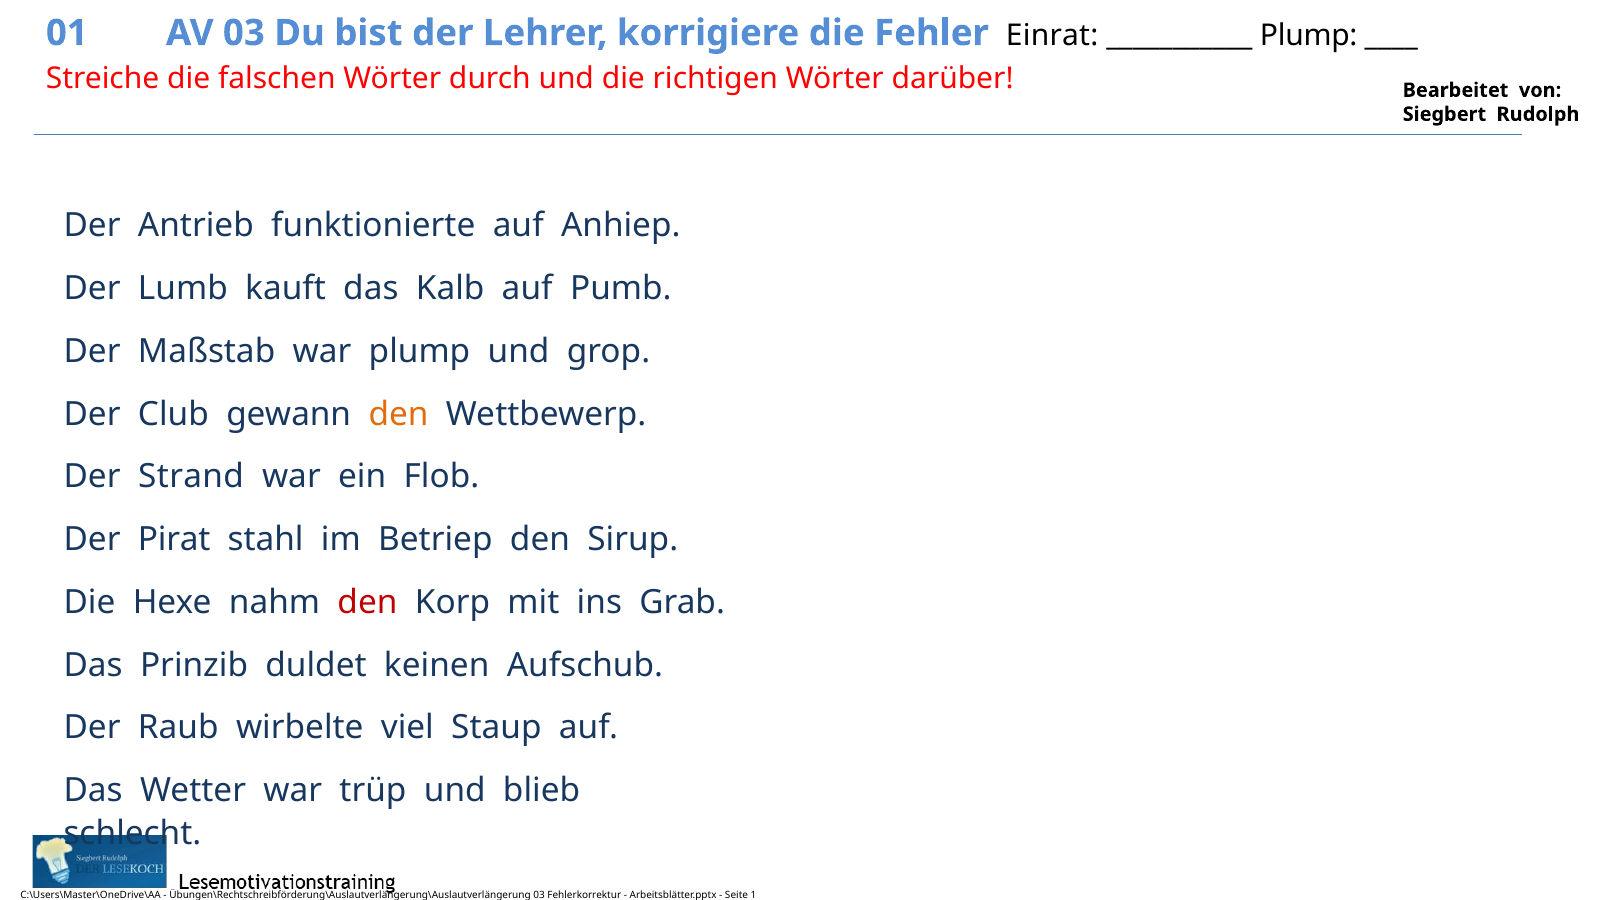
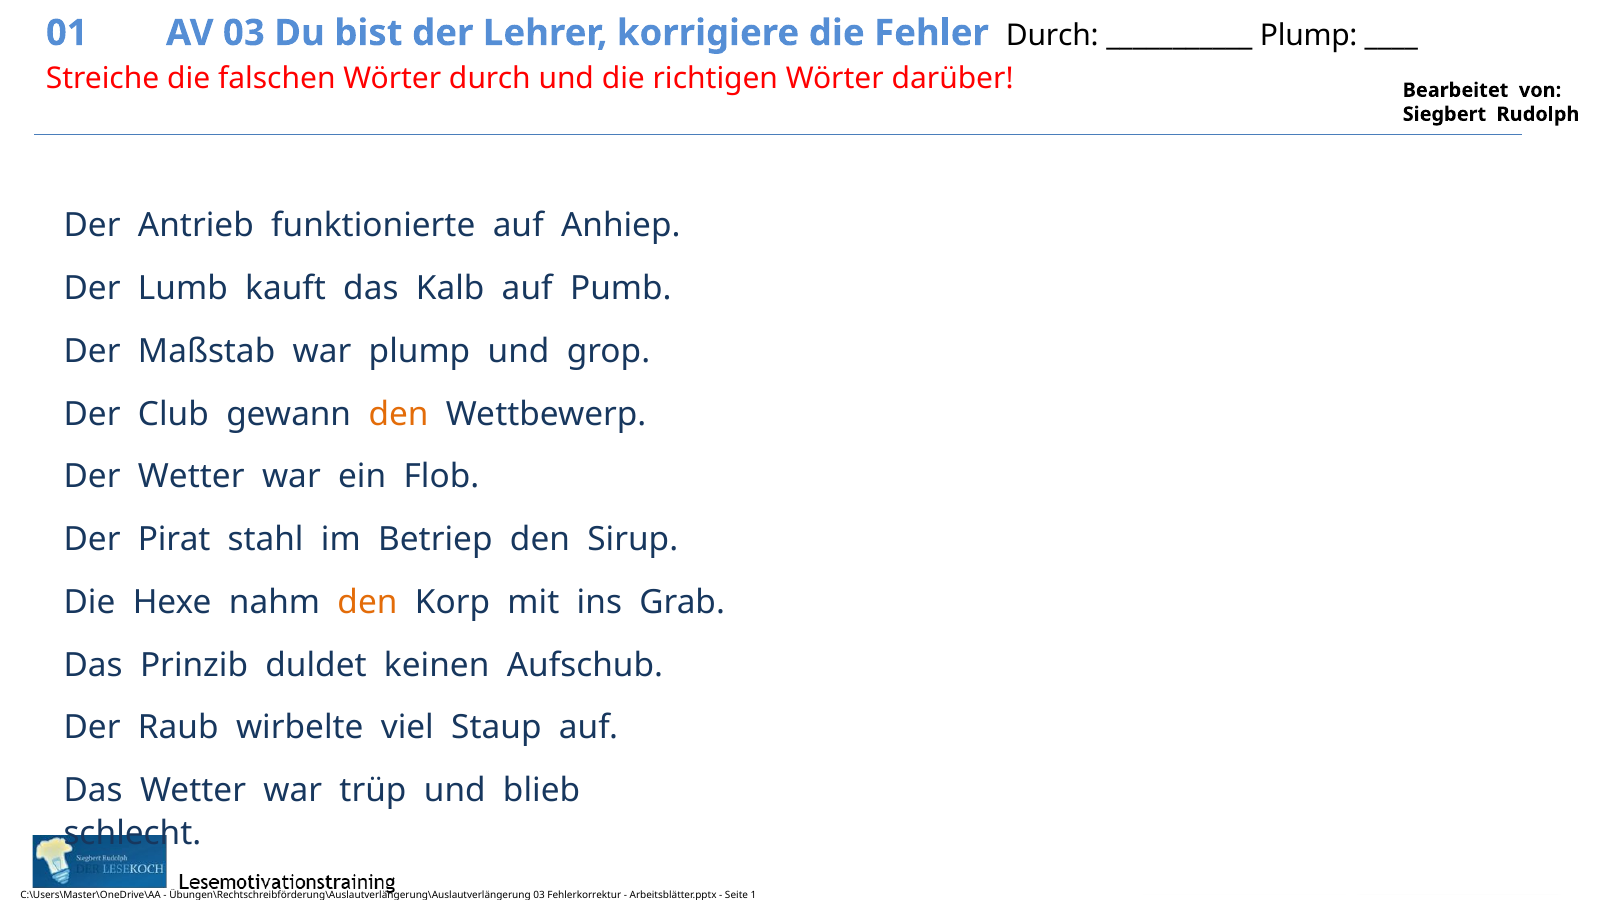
Fehler Einrat: Einrat -> Durch
Der Strand: Strand -> Wetter
den at (367, 602) colour: red -> orange
